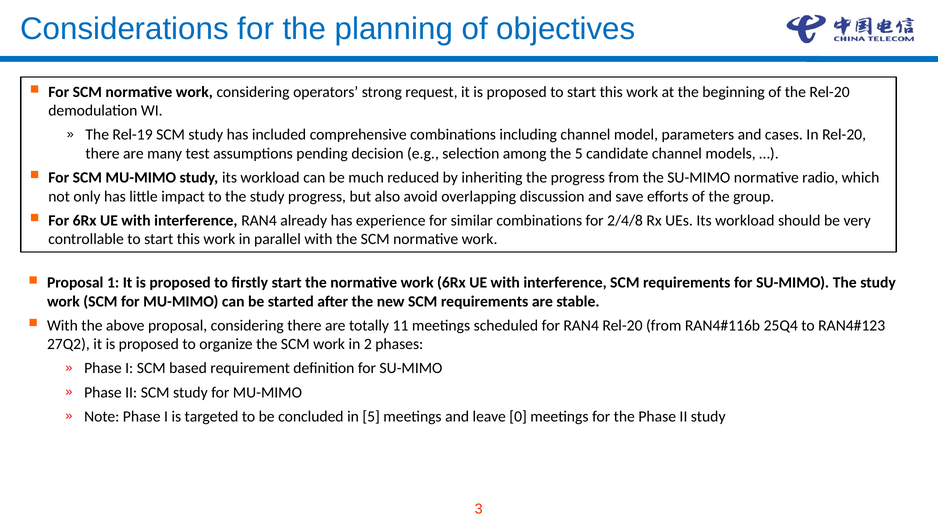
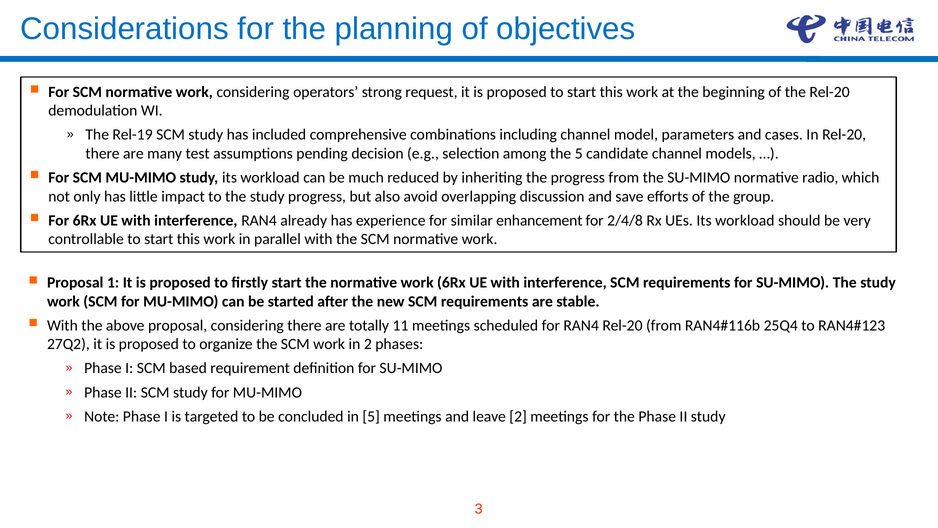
similar combinations: combinations -> enhancement
leave 0: 0 -> 2
